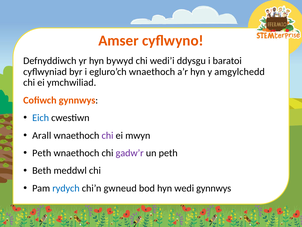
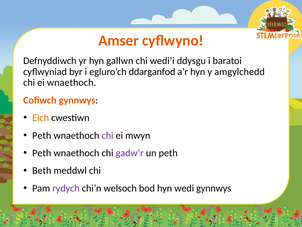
bywyd: bywyd -> gallwn
egluro’ch wnaethoch: wnaethoch -> ddarganfod
ei ymchwiliad: ymchwiliad -> wnaethoch
Eich colour: blue -> orange
Arall at (42, 135): Arall -> Peth
rydych colour: blue -> purple
gwneud: gwneud -> welsoch
